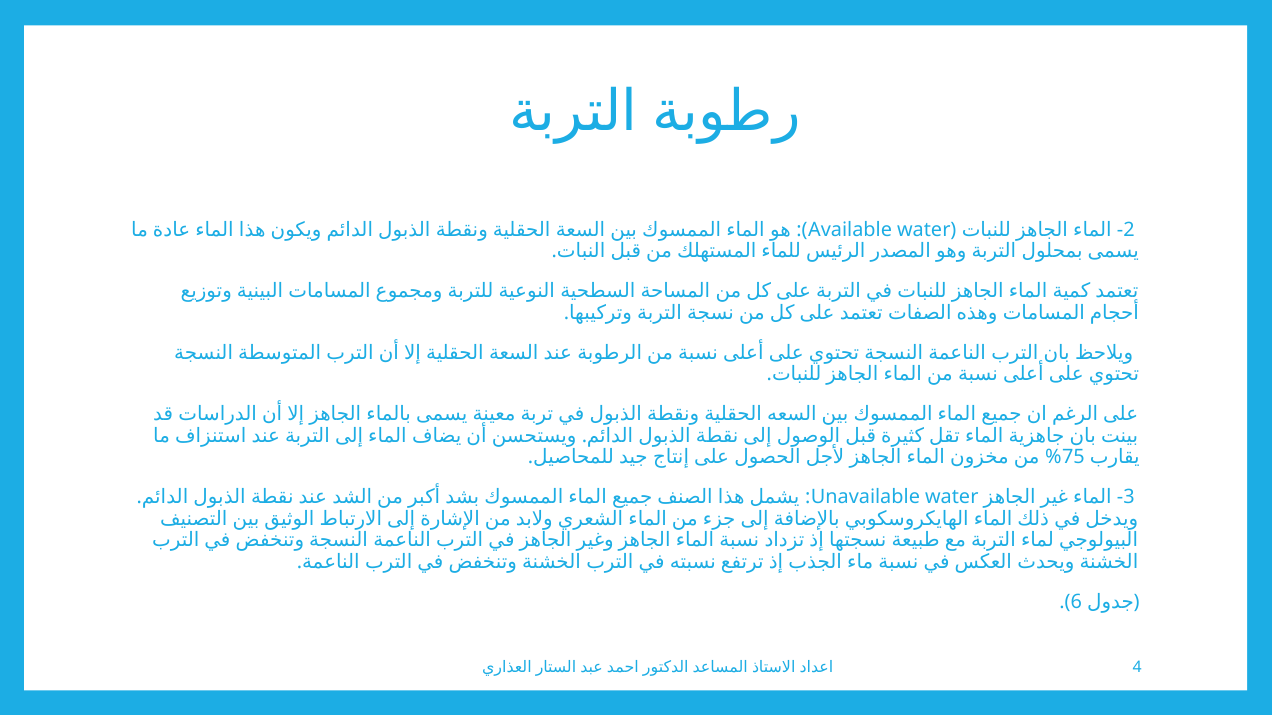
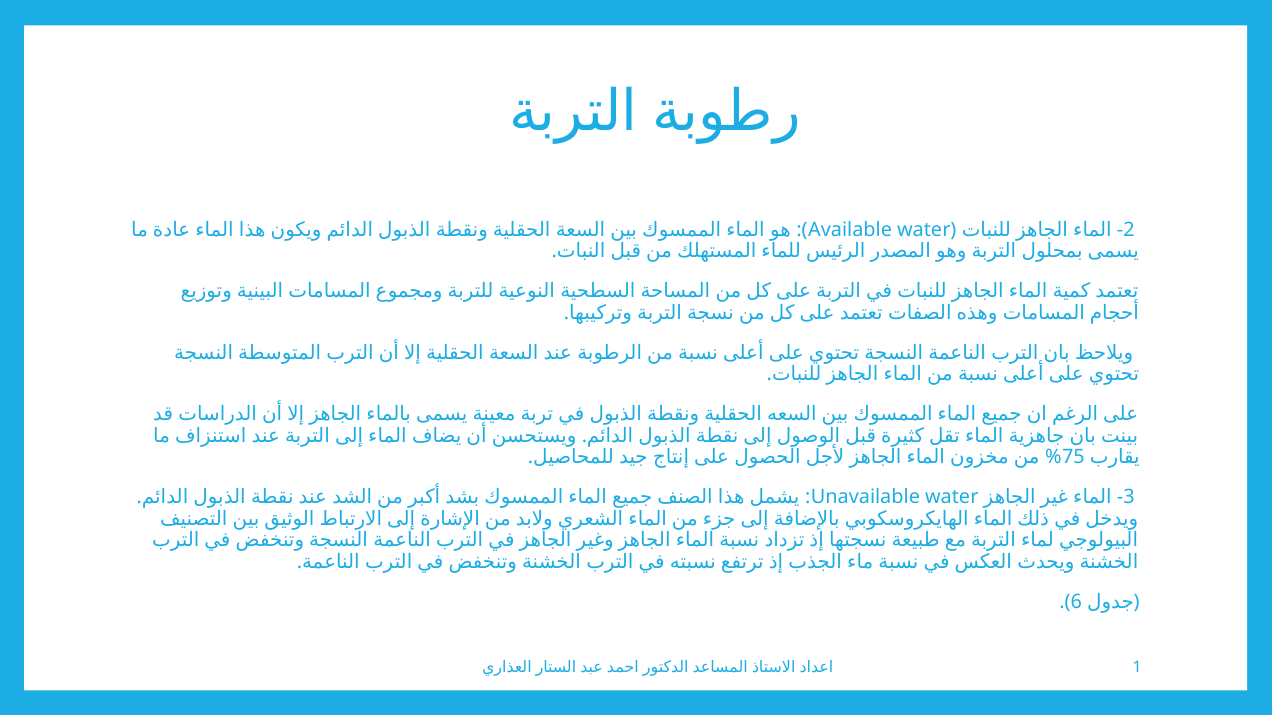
4: 4 -> 1
